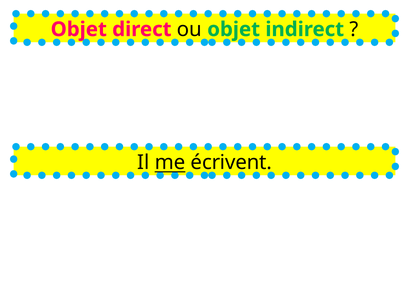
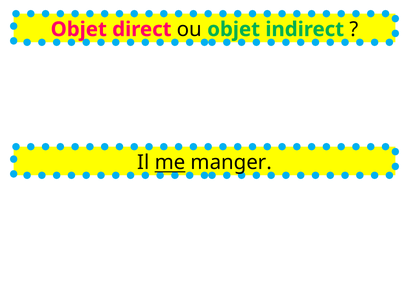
écrivent: écrivent -> manger
